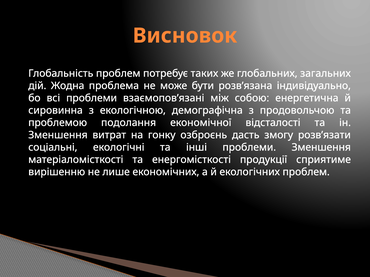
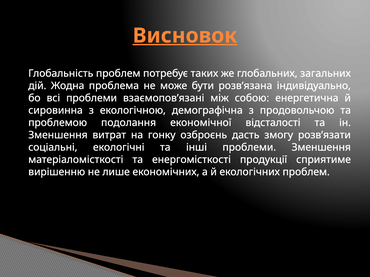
Висновок underline: none -> present
